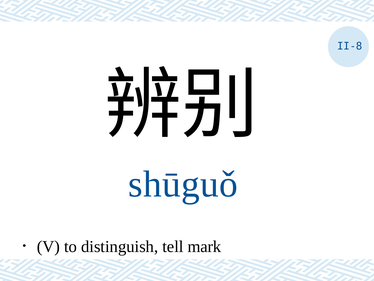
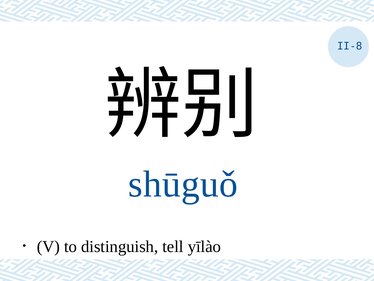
mark: mark -> yīlào
